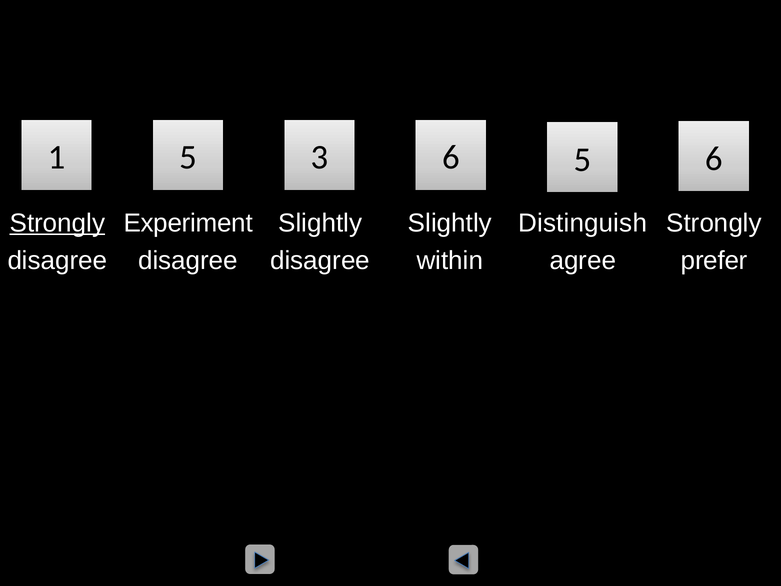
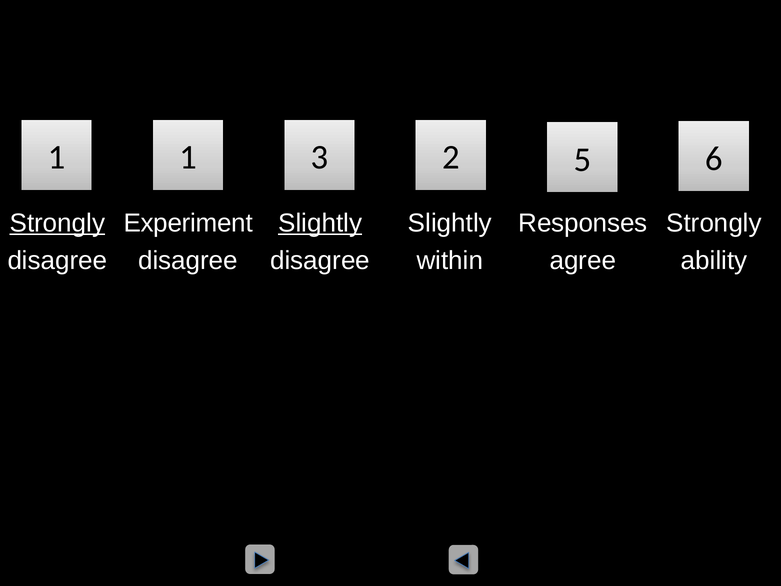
1 5: 5 -> 1
3 6: 6 -> 2
Slightly at (320, 223) underline: none -> present
Distinguish: Distinguish -> Responses
prefer: prefer -> ability
